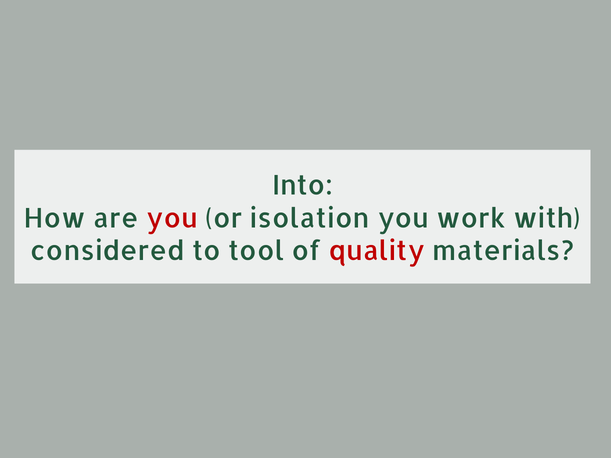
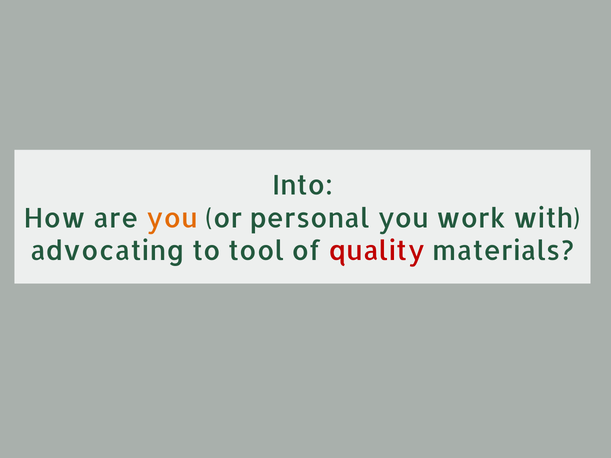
you at (172, 219) colour: red -> orange
isolation: isolation -> personal
considered: considered -> advocating
